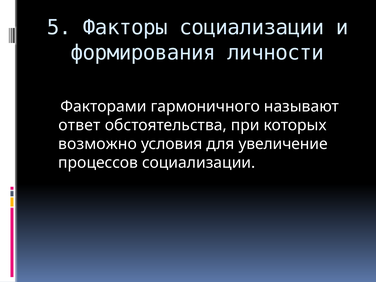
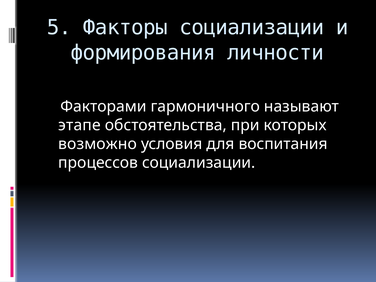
ответ: ответ -> этапе
увеличение: увеличение -> воспитания
